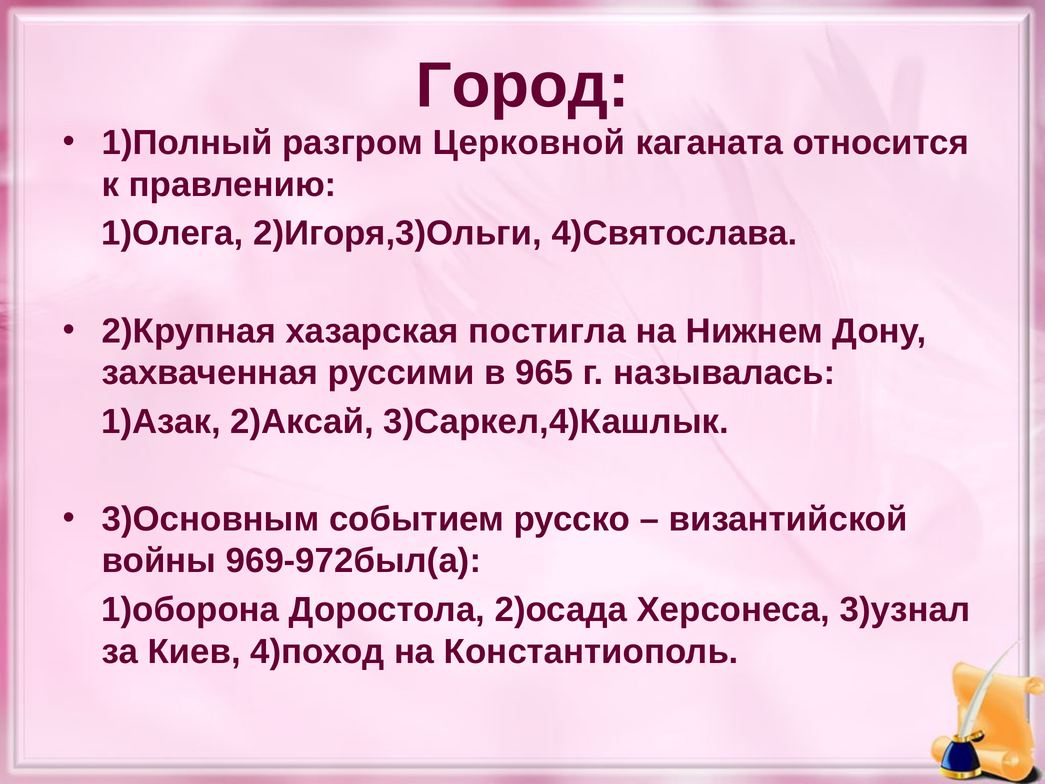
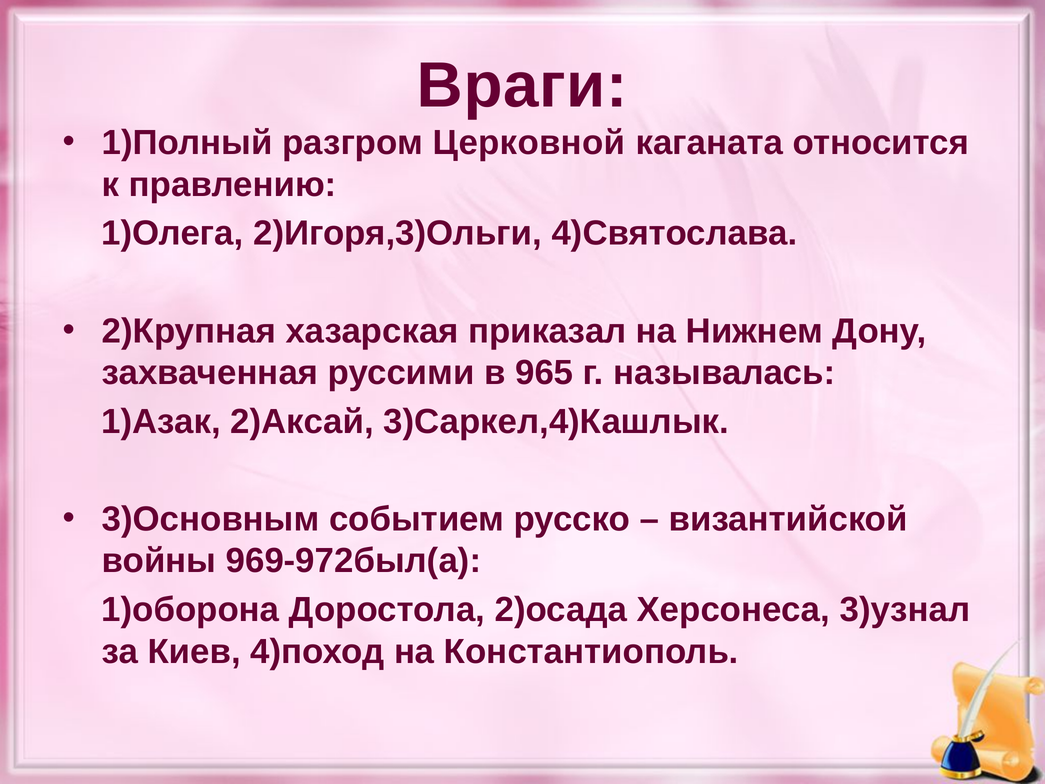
Город: Город -> Враги
постигла: постигла -> приказал
